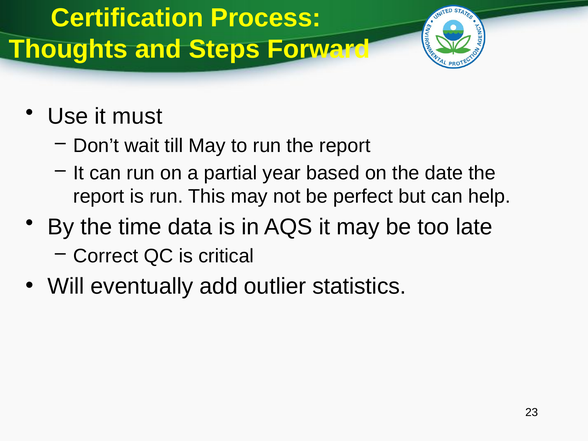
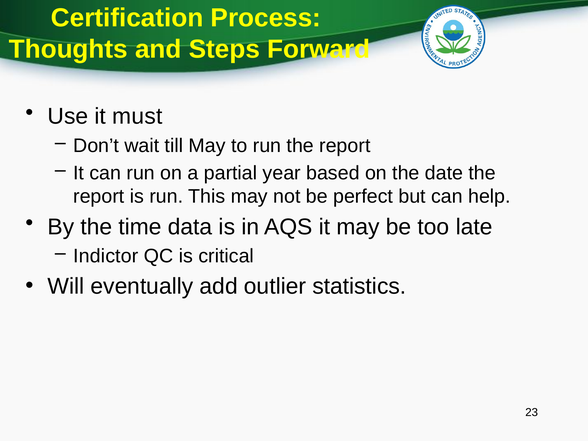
Correct: Correct -> Indictor
